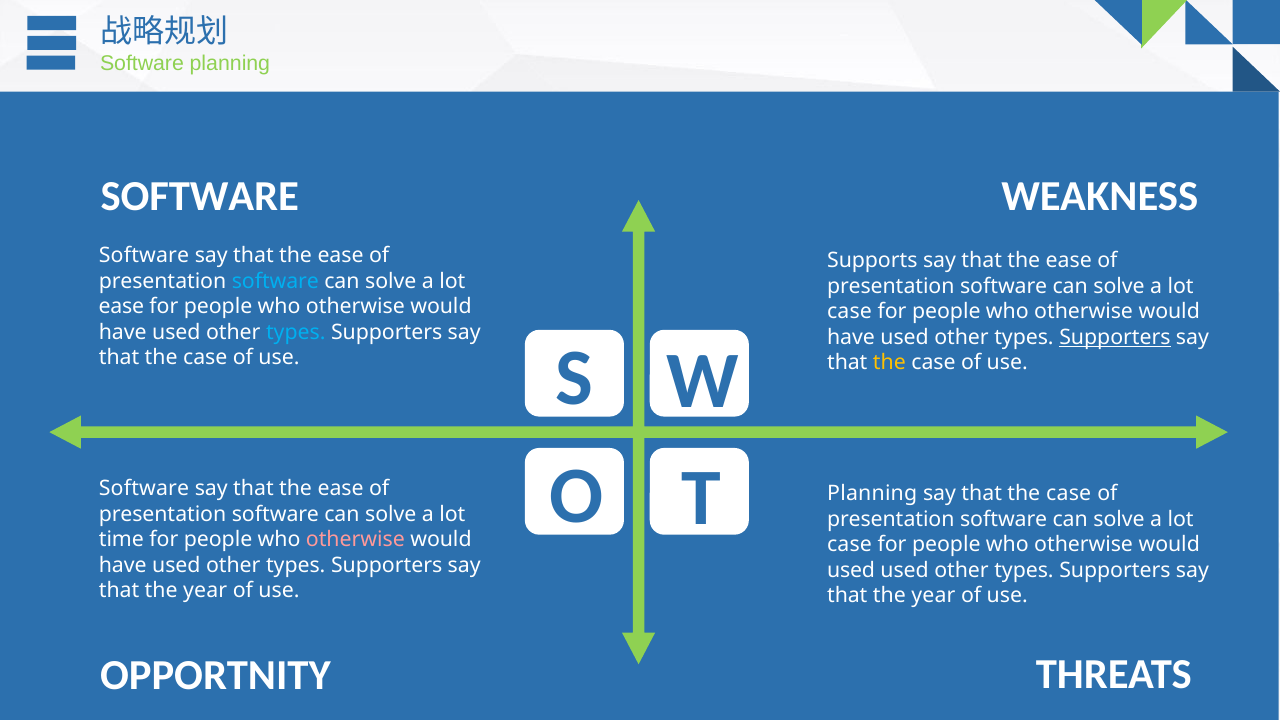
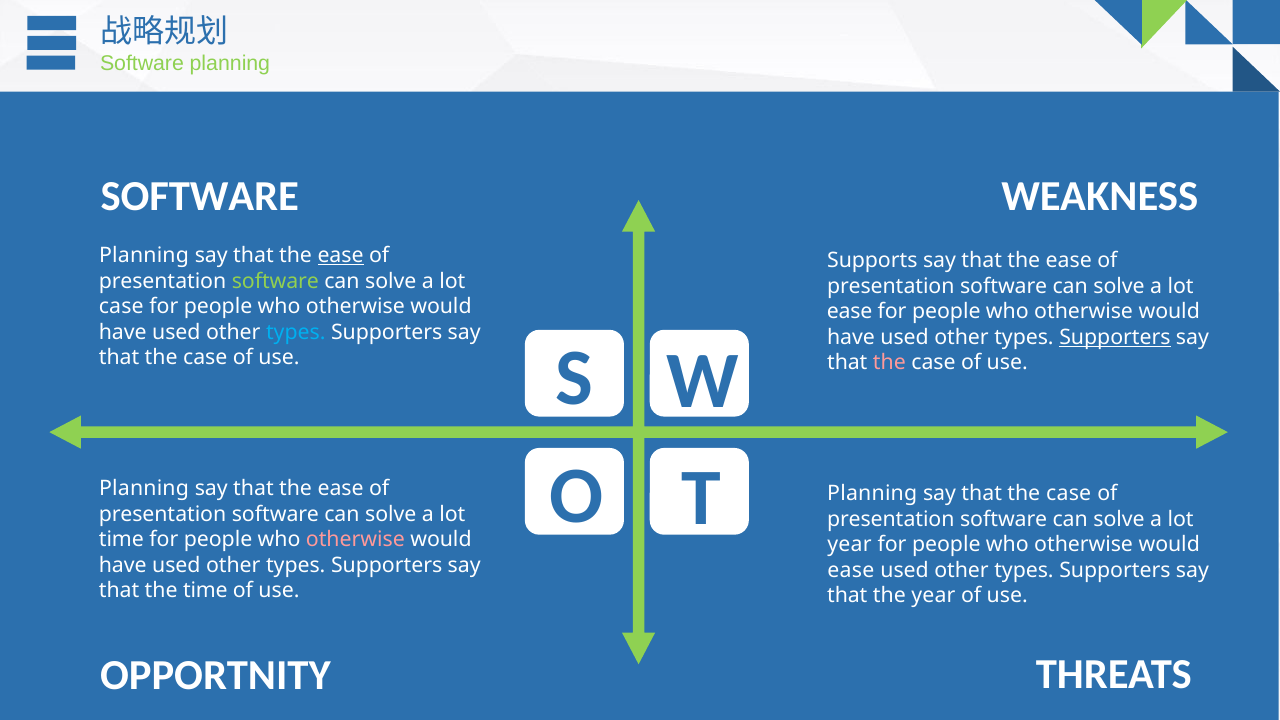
Software at (144, 255): Software -> Planning
ease at (341, 255) underline: none -> present
software at (275, 281) colour: light blue -> light green
ease at (121, 307): ease -> case
case at (850, 312): case -> ease
the at (889, 363) colour: yellow -> pink
Software at (144, 489): Software -> Planning
case at (850, 545): case -> year
used at (851, 570): used -> ease
year at (205, 591): year -> time
